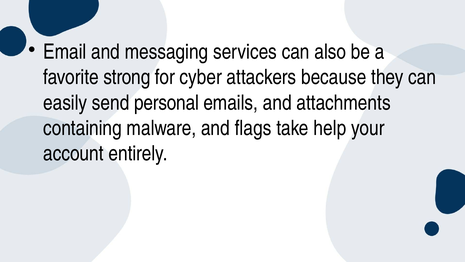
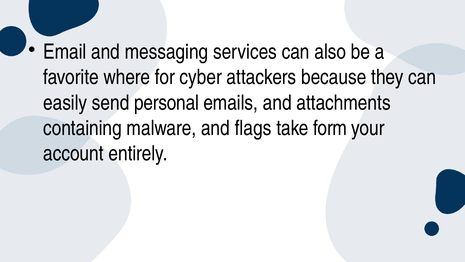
strong: strong -> where
help: help -> form
